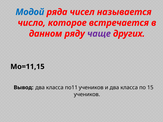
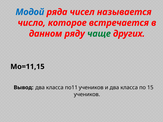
чаще colour: purple -> green
